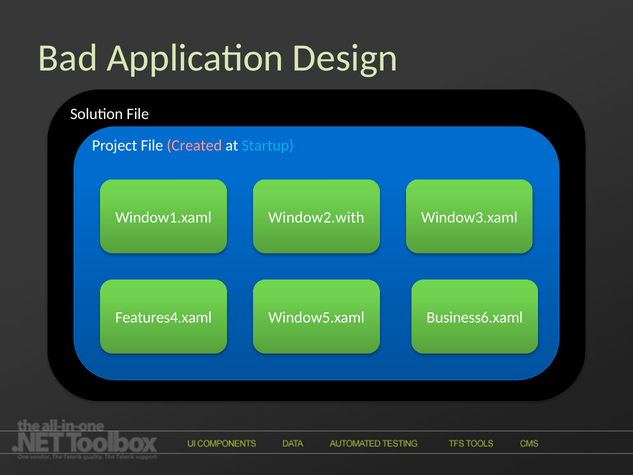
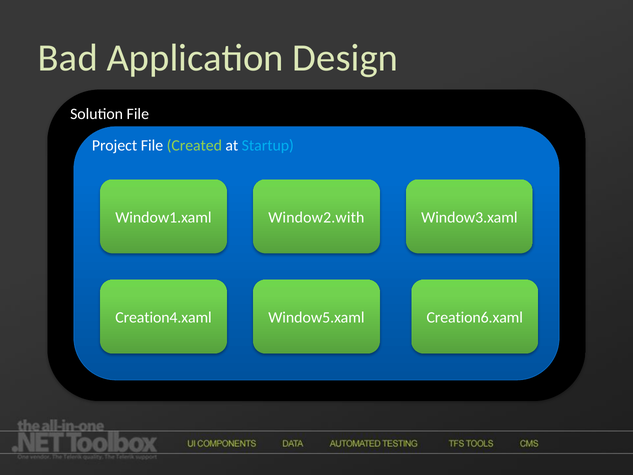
Created colour: pink -> light green
Features4.xaml: Features4.xaml -> Creation4.xaml
Business6.xaml: Business6.xaml -> Creation6.xaml
